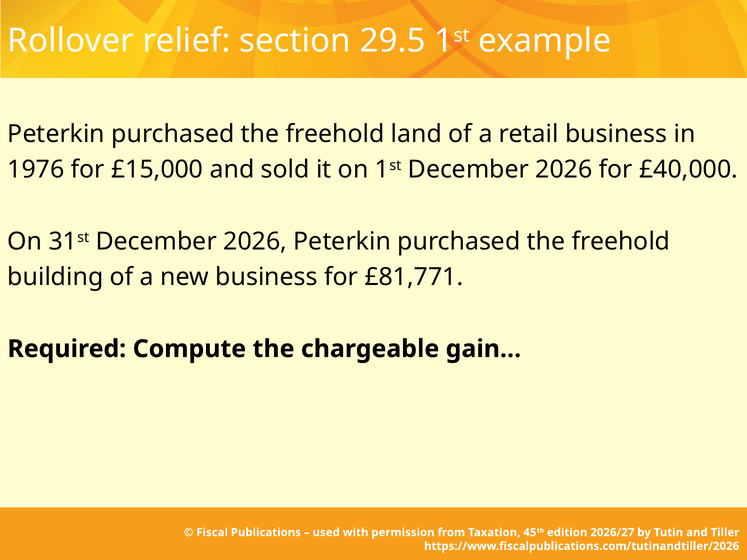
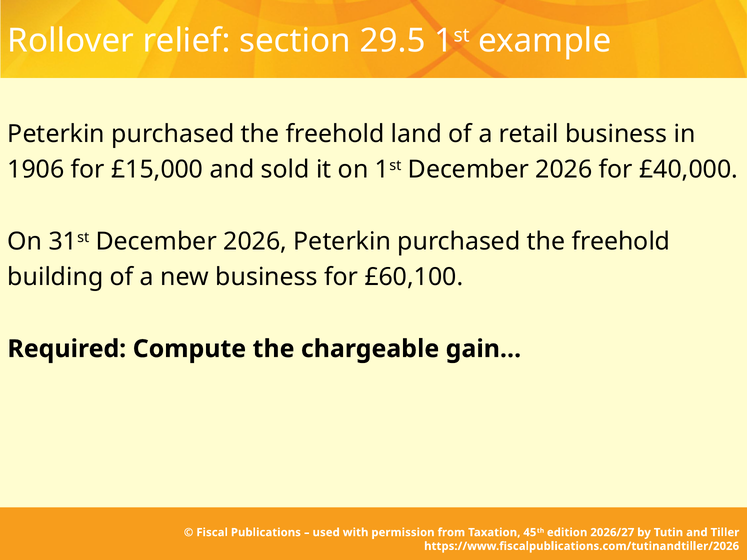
1976: 1976 -> 1906
£81,771: £81,771 -> £60,100
